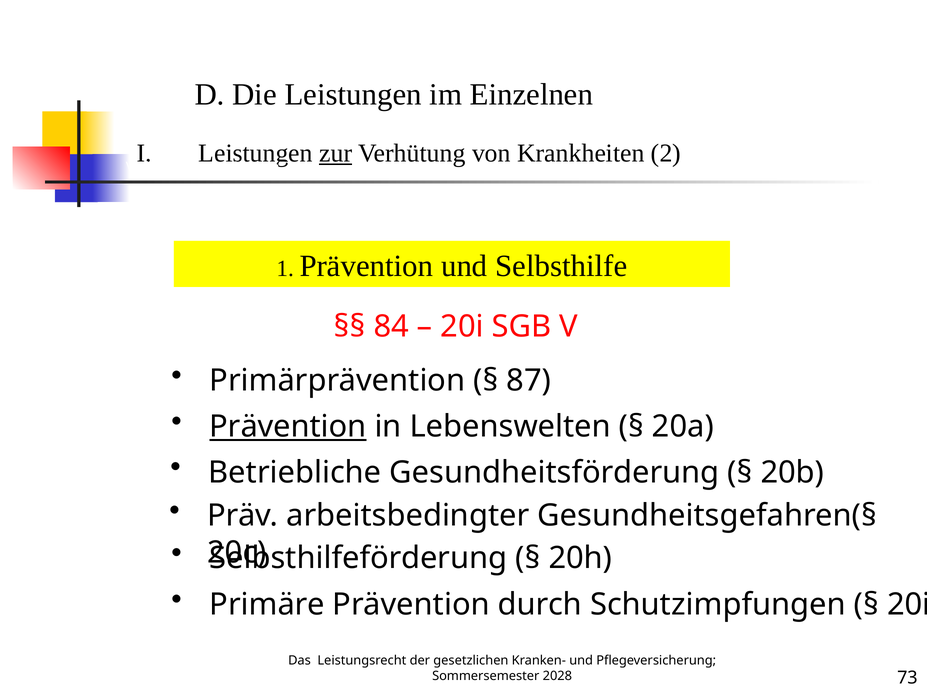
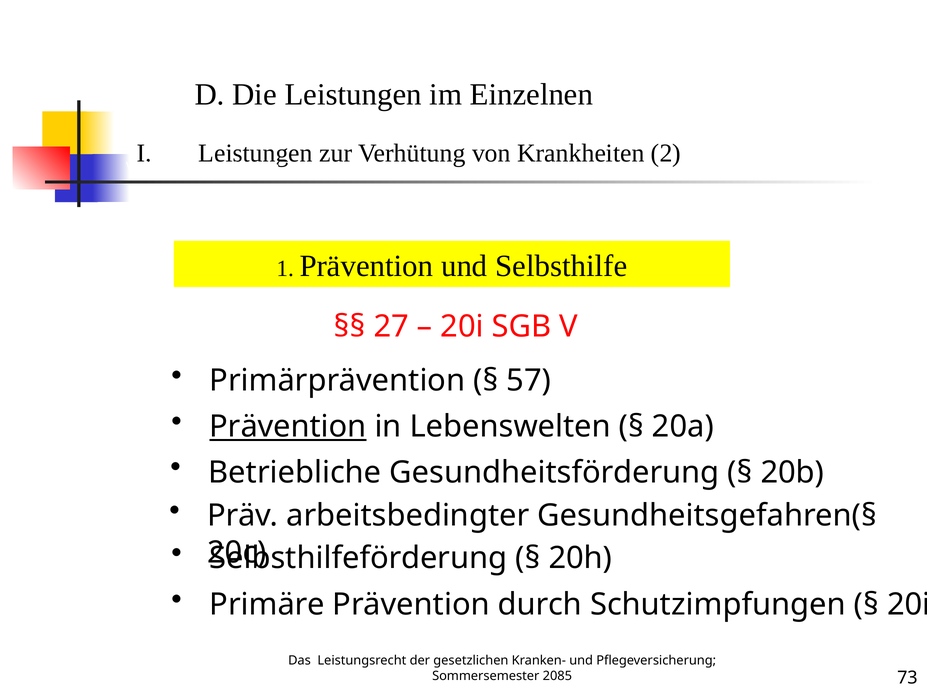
zur underline: present -> none
84: 84 -> 27
87: 87 -> 57
2028: 2028 -> 2085
